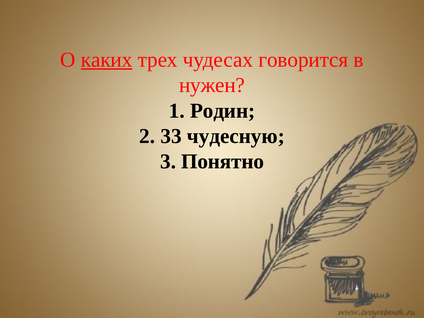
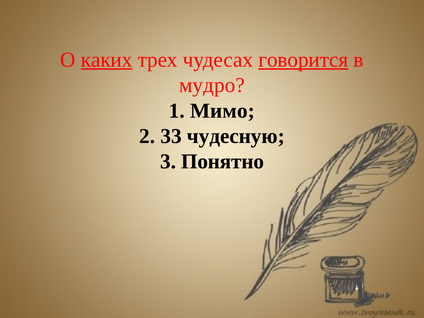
говорится underline: none -> present
нужен: нужен -> мудро
Родин: Родин -> Мимо
